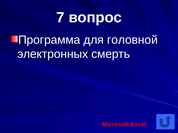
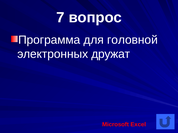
смерть: смерть -> дружат
